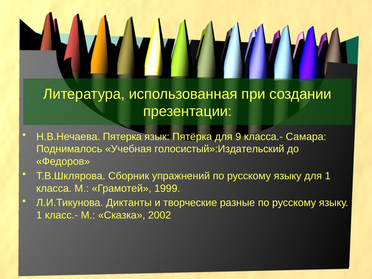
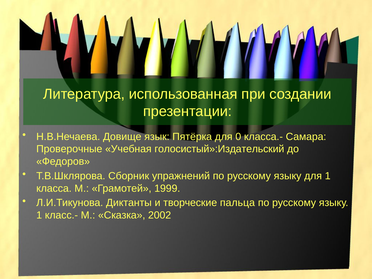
Пятерка: Пятерка -> Довище
9: 9 -> 0
Поднималось: Поднималось -> Проверочные
разные: разные -> пальца
